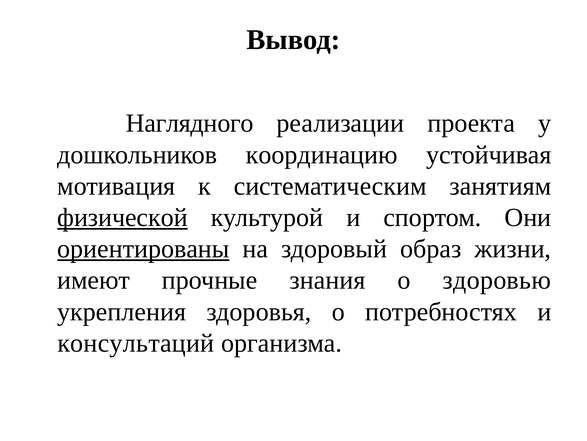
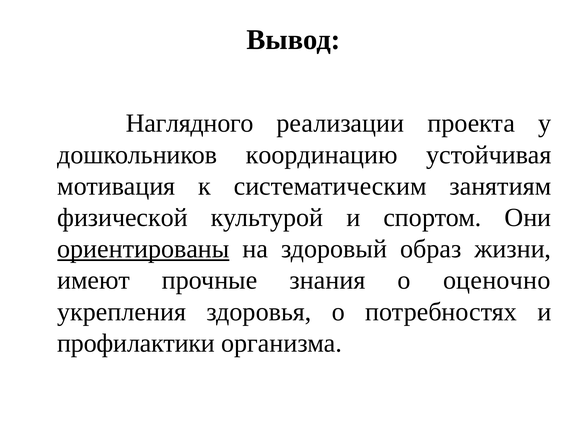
физической underline: present -> none
здоровью: здоровью -> оценочно
консультаций: консультаций -> профилактики
